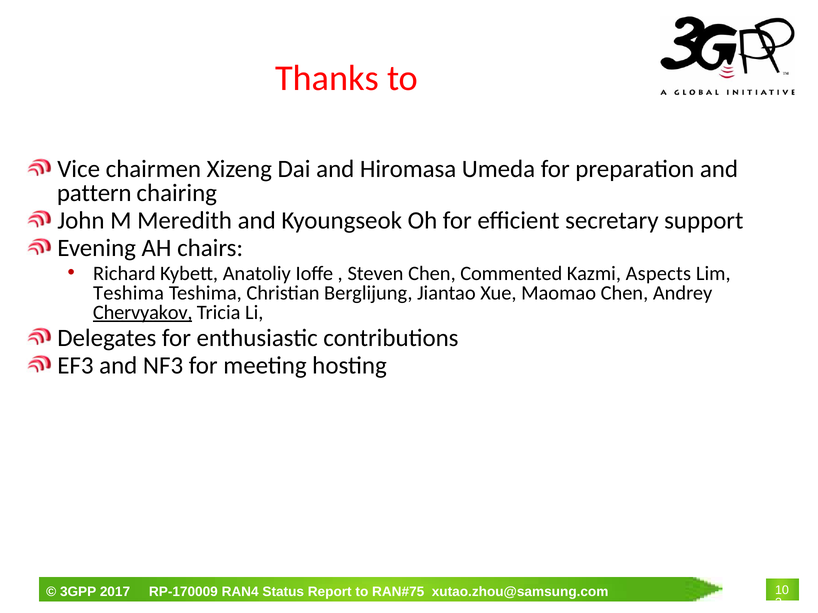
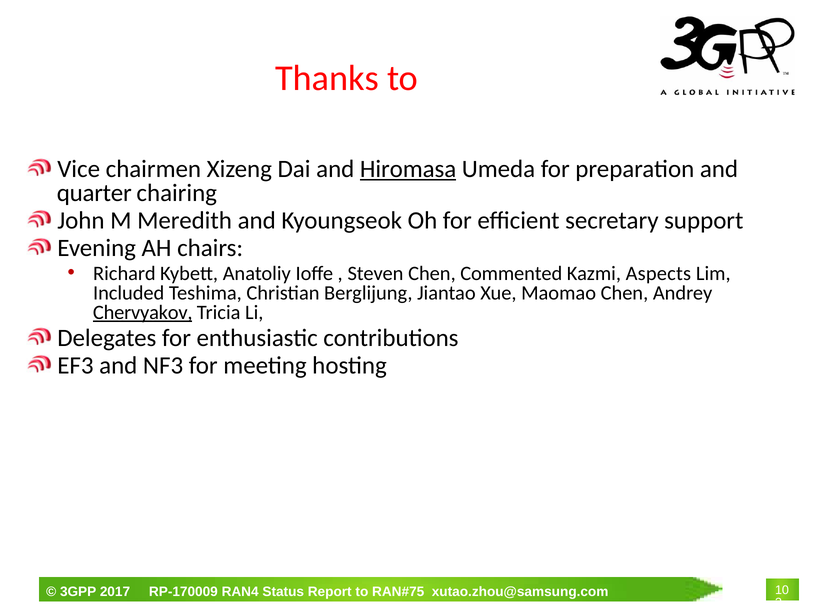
Hiromasa underline: none -> present
pattern: pattern -> quarter
Teshima at (129, 293): Teshima -> Included
